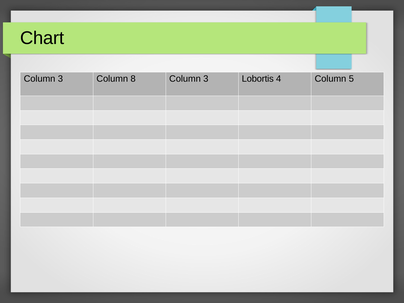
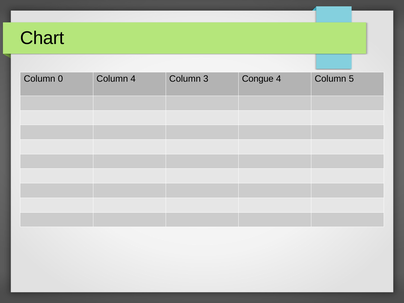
3 at (60, 79): 3 -> 0
Column 8: 8 -> 4
Lobortis: Lobortis -> Congue
